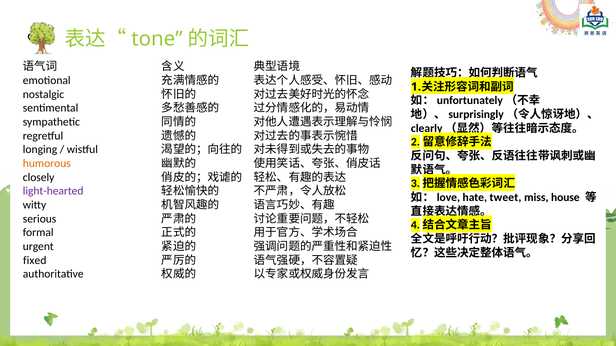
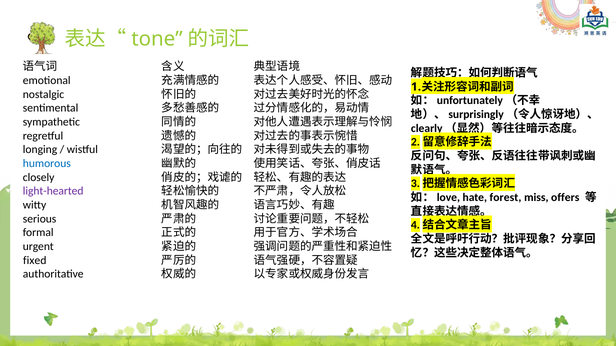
humorous colour: orange -> blue
tweet: tweet -> forest
house: house -> offers
